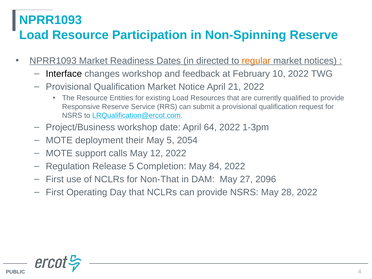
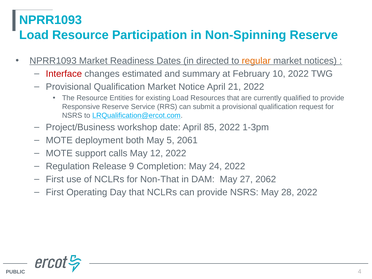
Interface colour: black -> red
changes workshop: workshop -> estimated
feedback: feedback -> summary
64: 64 -> 85
their: their -> both
2054: 2054 -> 2061
Release 5: 5 -> 9
84: 84 -> 24
2096: 2096 -> 2062
